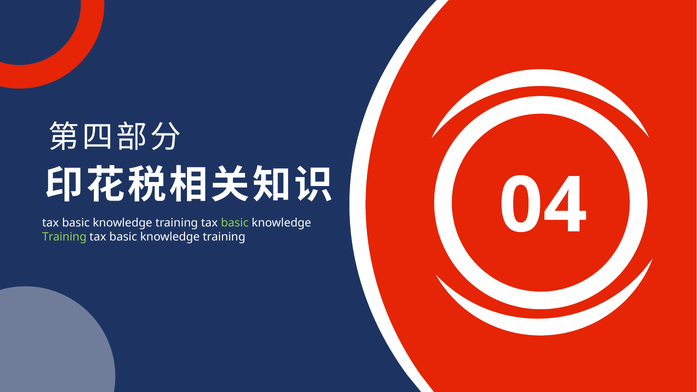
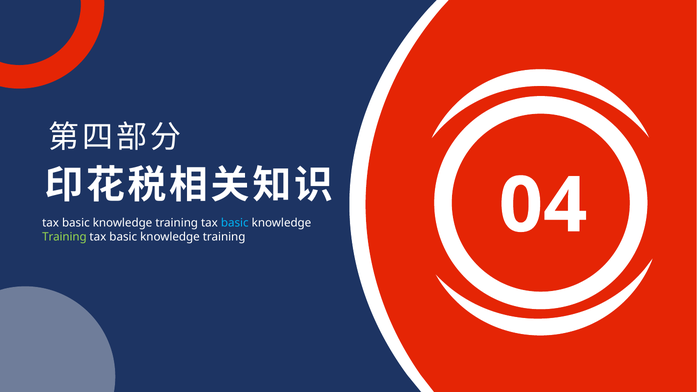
basic at (235, 223) colour: light green -> light blue
